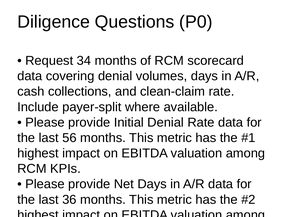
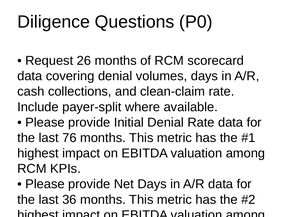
34: 34 -> 26
56: 56 -> 76
